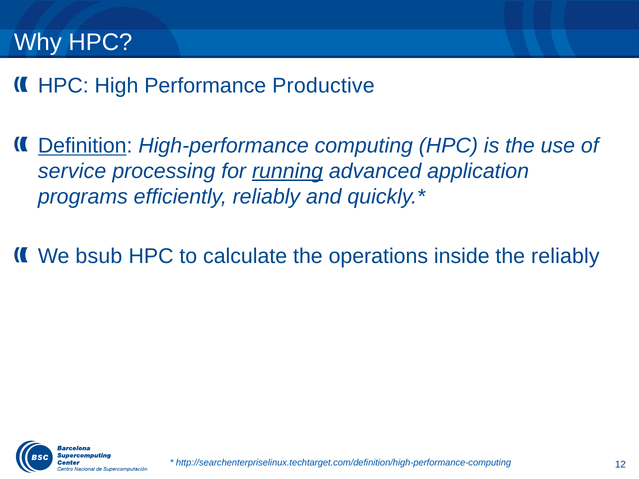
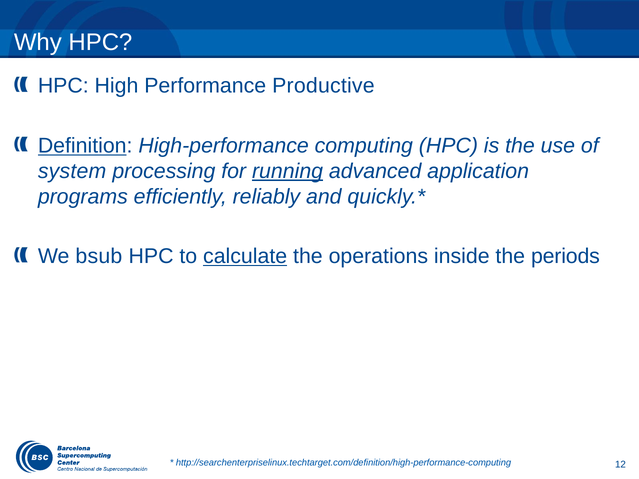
service: service -> system
calculate underline: none -> present
the reliably: reliably -> periods
